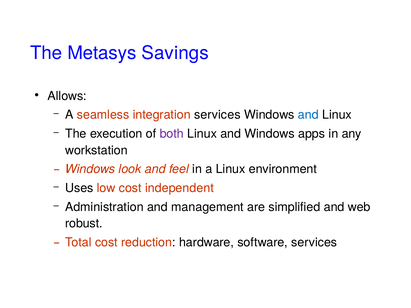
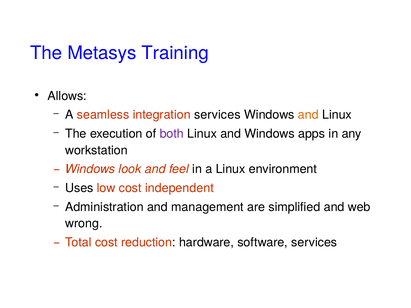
Savings: Savings -> Training
and at (308, 115) colour: blue -> orange
robust: robust -> wrong
